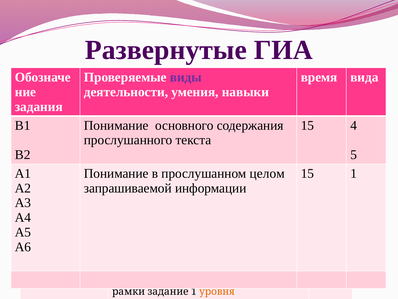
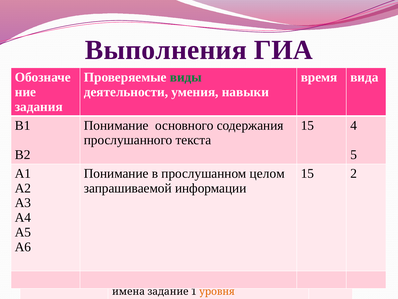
Развернутые: Развернутые -> Выполнения
виды at (186, 77) colour: purple -> green
15 1: 1 -> 2
рамки: рамки -> имена
